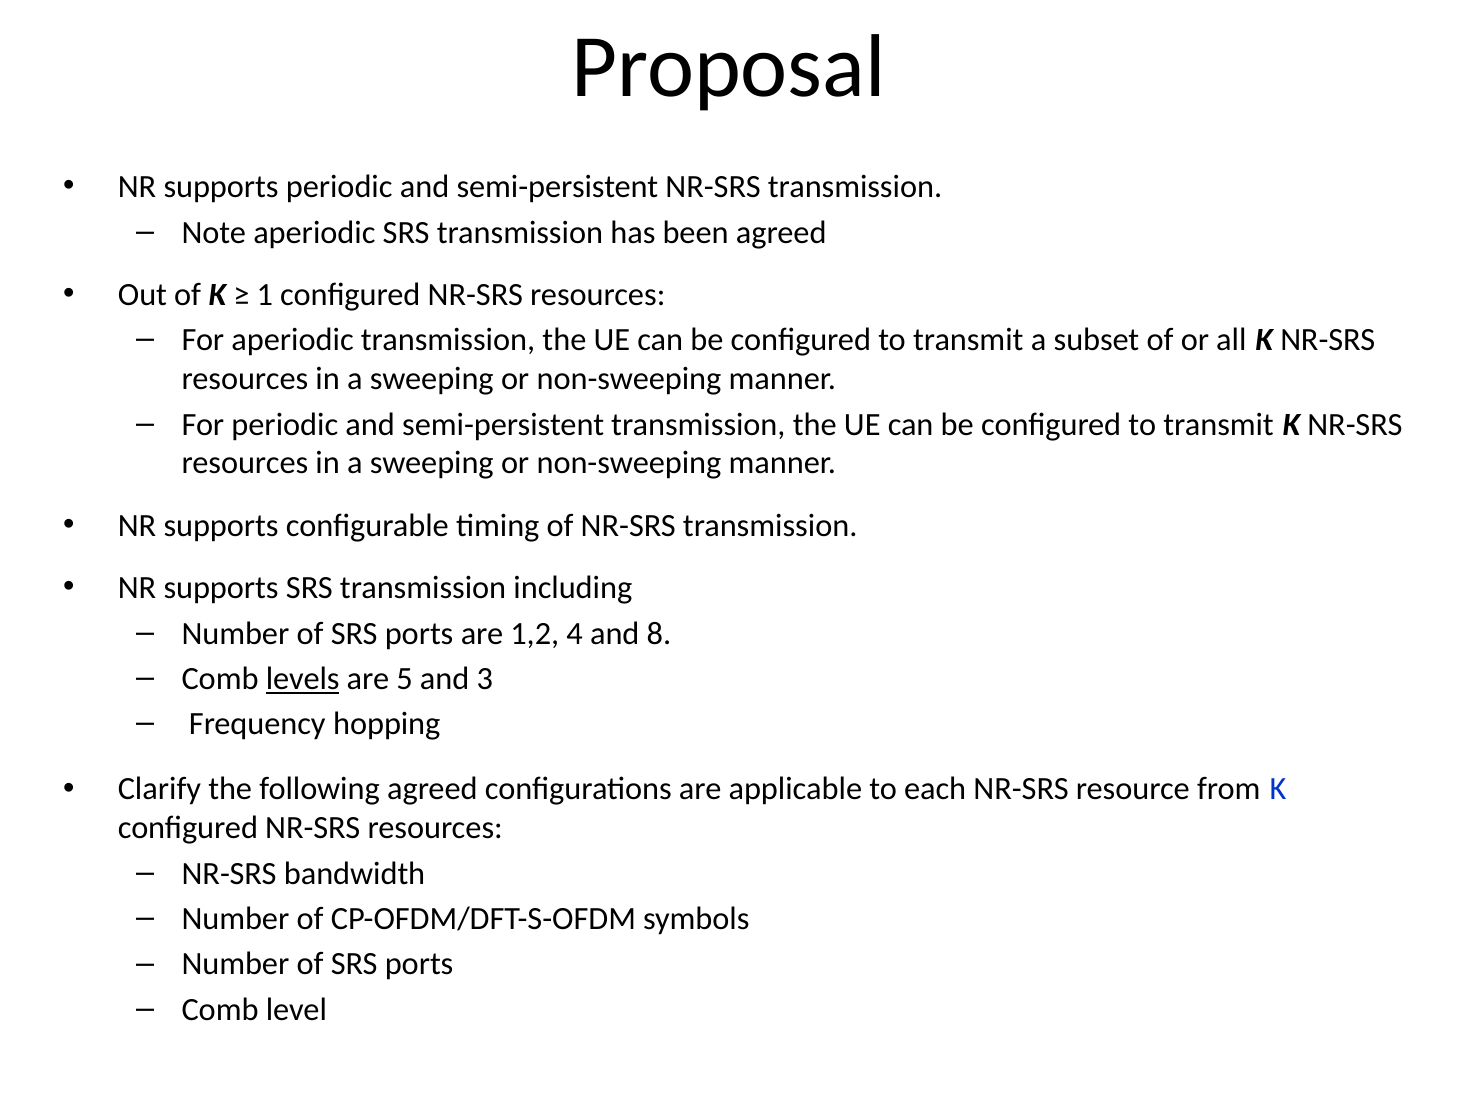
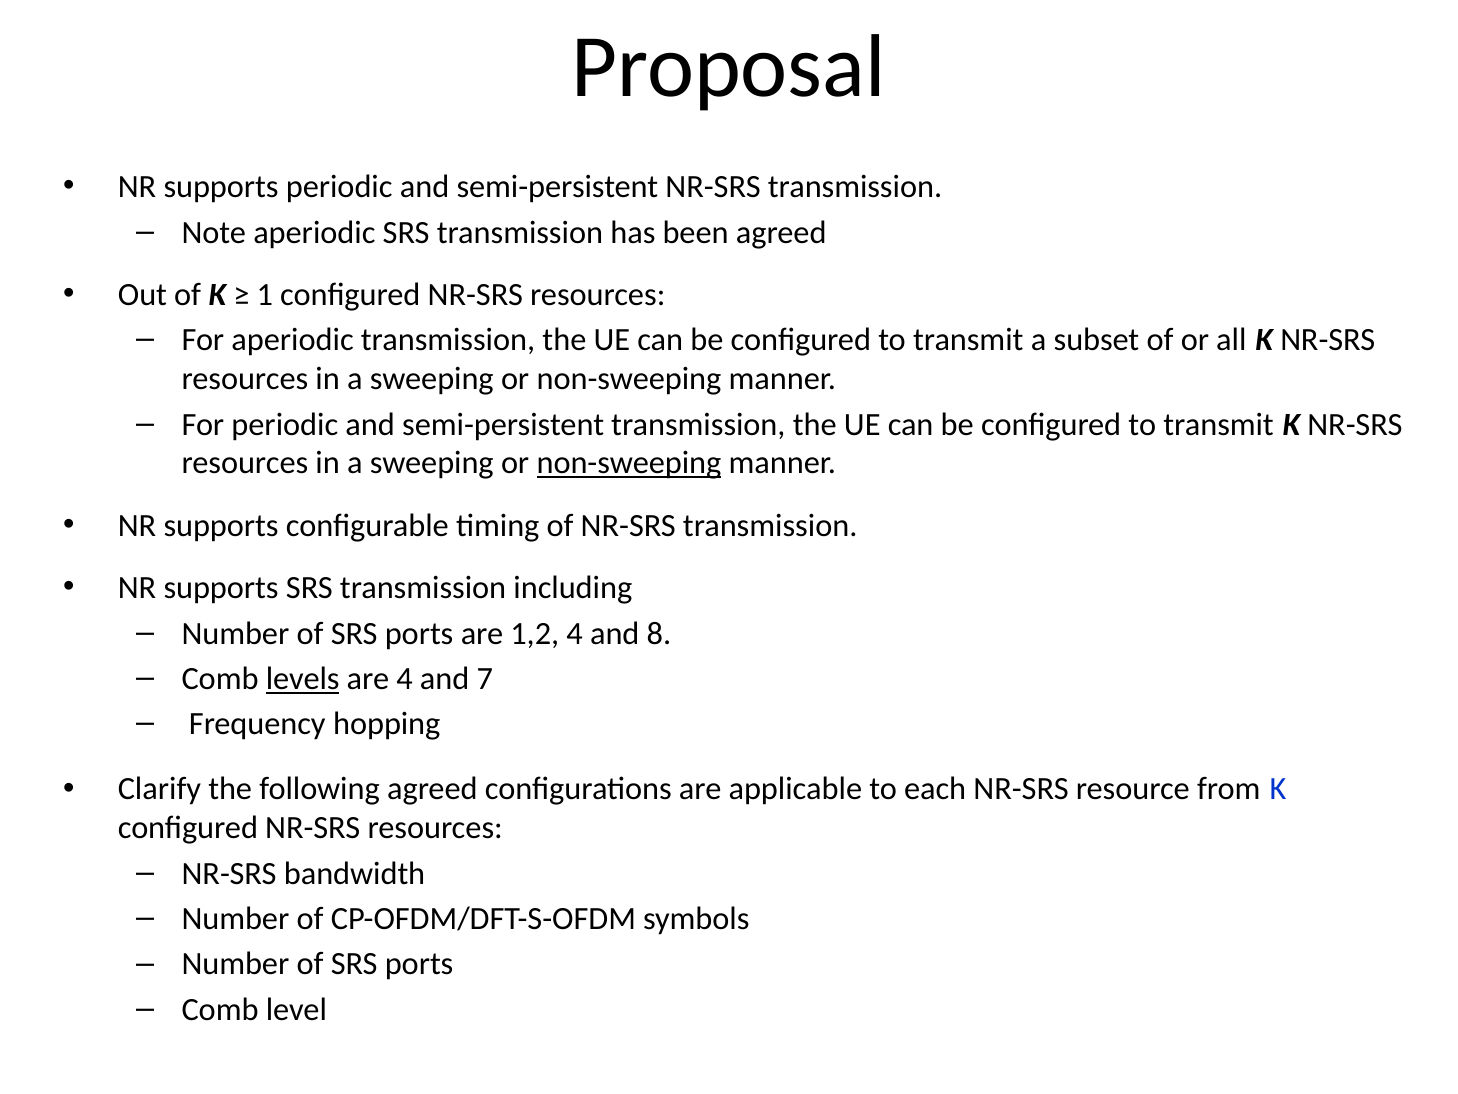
non-sweeping at (629, 463) underline: none -> present
are 5: 5 -> 4
3: 3 -> 7
